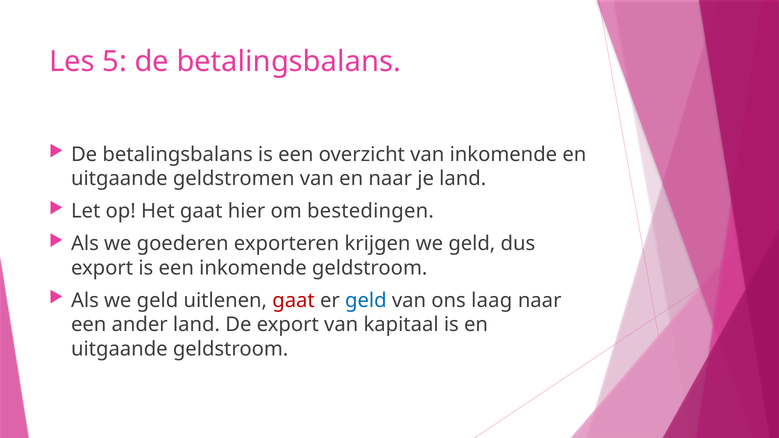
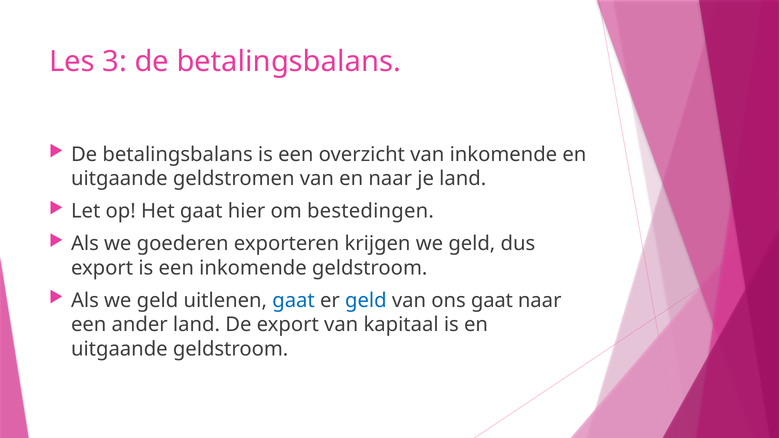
5: 5 -> 3
gaat at (294, 300) colour: red -> blue
ons laag: laag -> gaat
